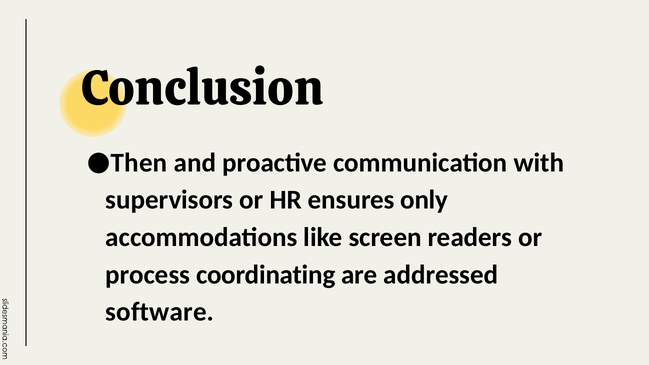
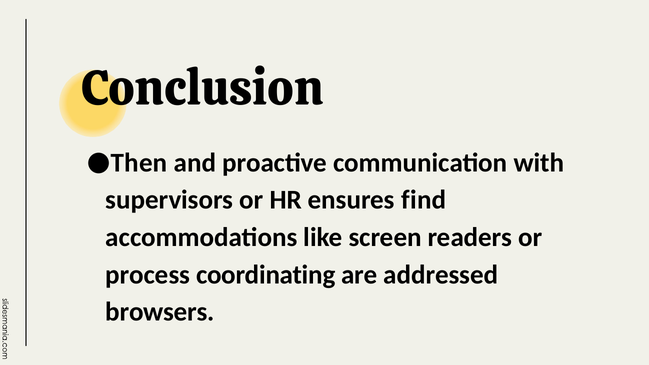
only: only -> find
software: software -> browsers
